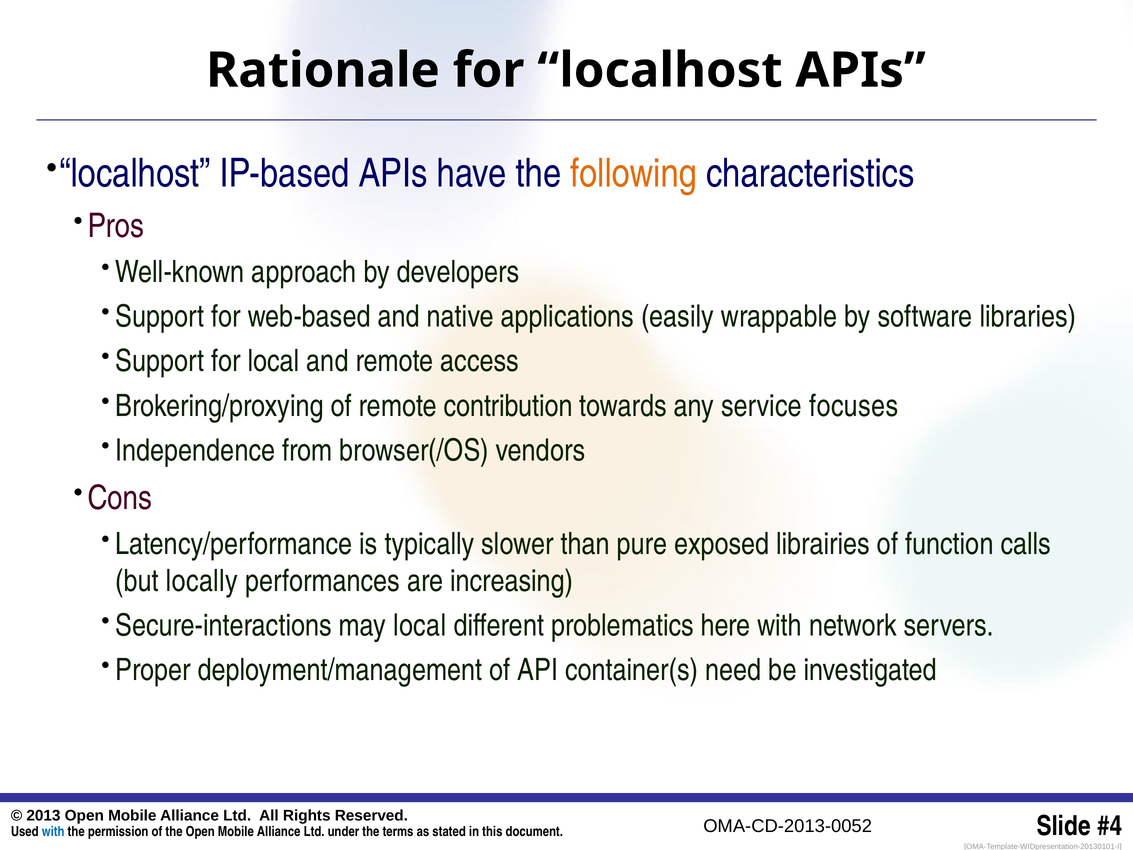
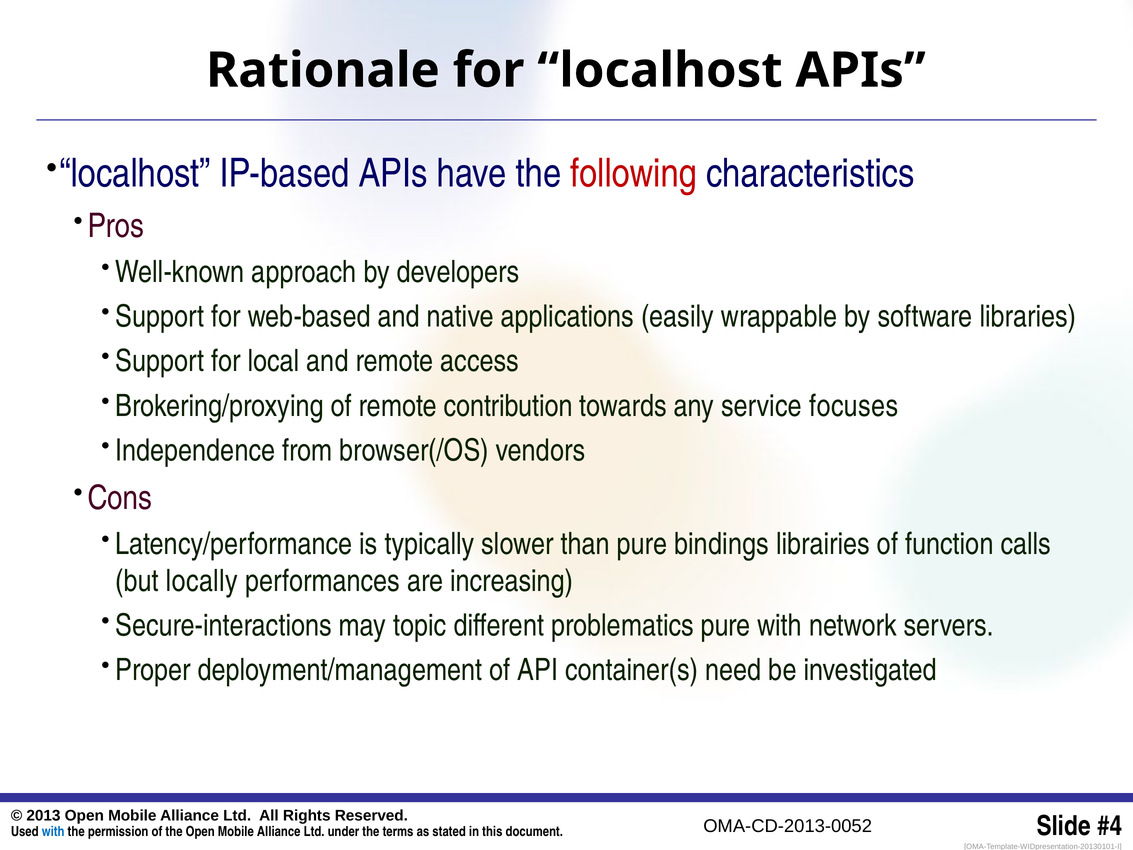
following colour: orange -> red
exposed: exposed -> bindings
may local: local -> topic
problematics here: here -> pure
